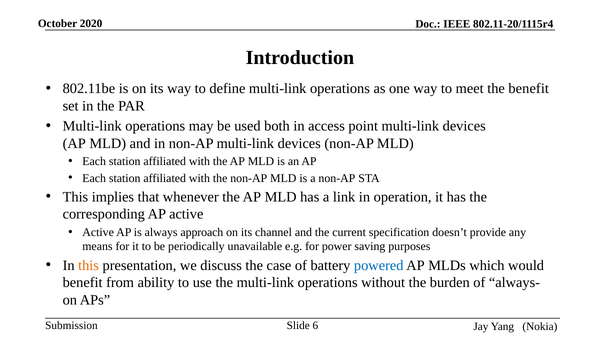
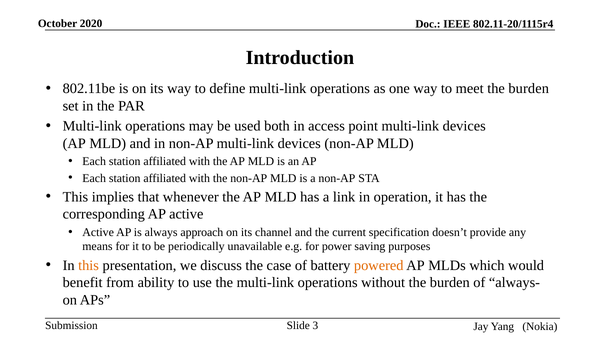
meet the benefit: benefit -> burden
powered colour: blue -> orange
6: 6 -> 3
